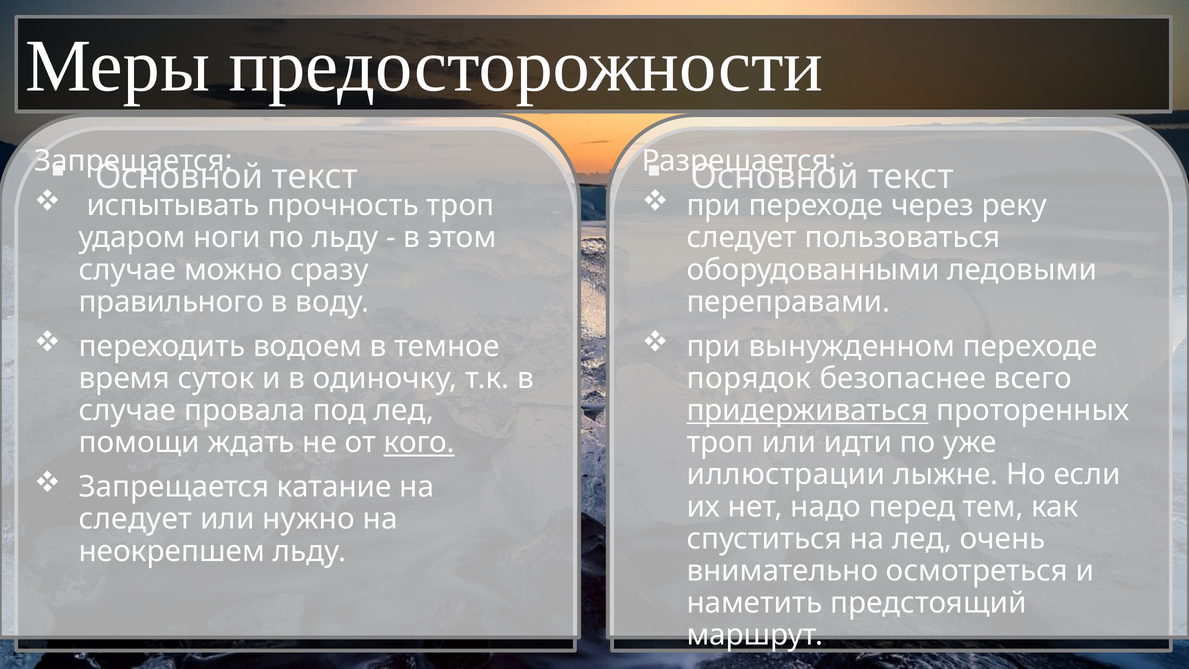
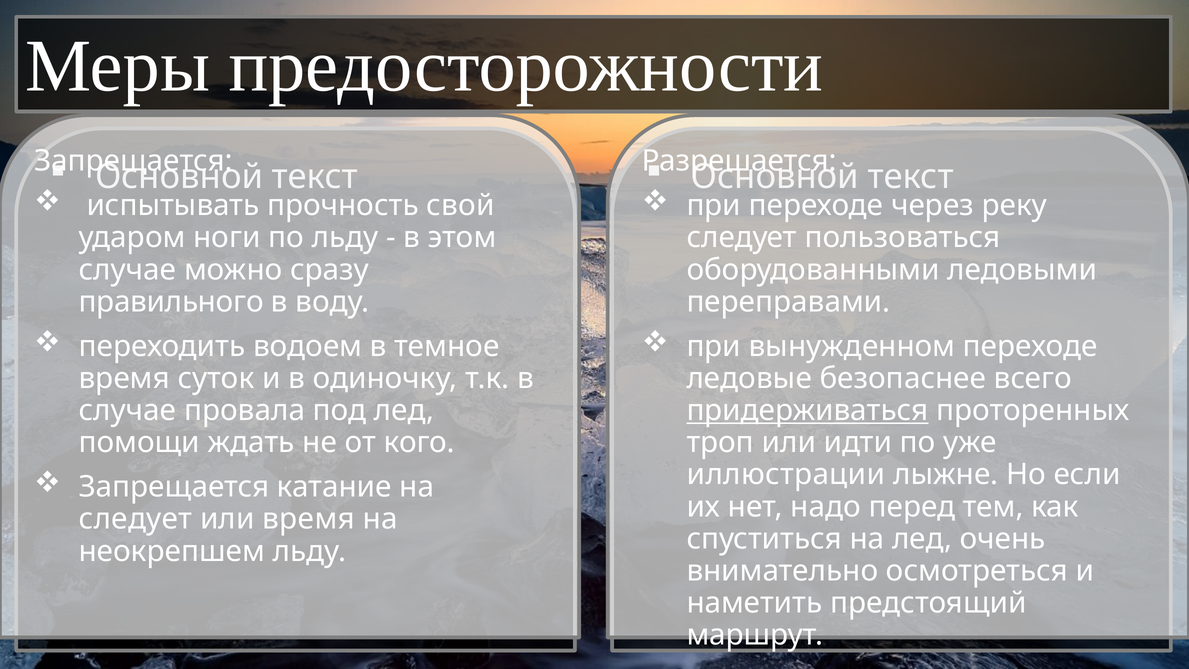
прочность троп: троп -> свой
порядок: порядок -> ледовые
кого underline: present -> none
или нужно: нужно -> время
